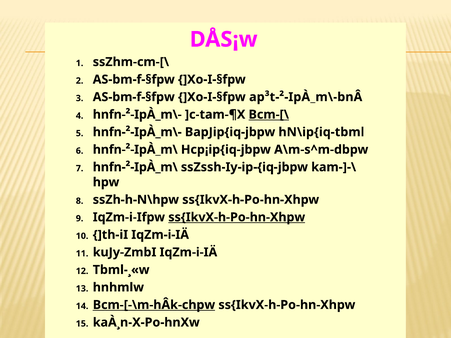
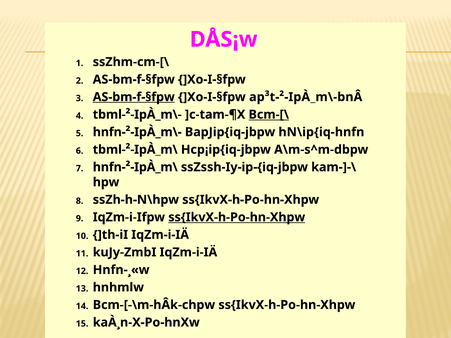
AS-bm-f-§fpw at (134, 97) underline: none -> present
hnfn-²-IpÀ_m\- at (137, 115): hnfn-²-IpÀ_m\- -> tbml-²-IpÀ_m\-
hN\ip{iq-tbml: hN\ip{iq-tbml -> hN\ip{iq-hnfn
hnfn-²-IpÀ_m\ at (135, 150): hnfn-²-IpÀ_m\ -> tbml-²-IpÀ_m\
Tbml-¸«w: Tbml-¸«w -> Hnfn-¸«w
Bcm-[-\m-hÂk-chpw underline: present -> none
